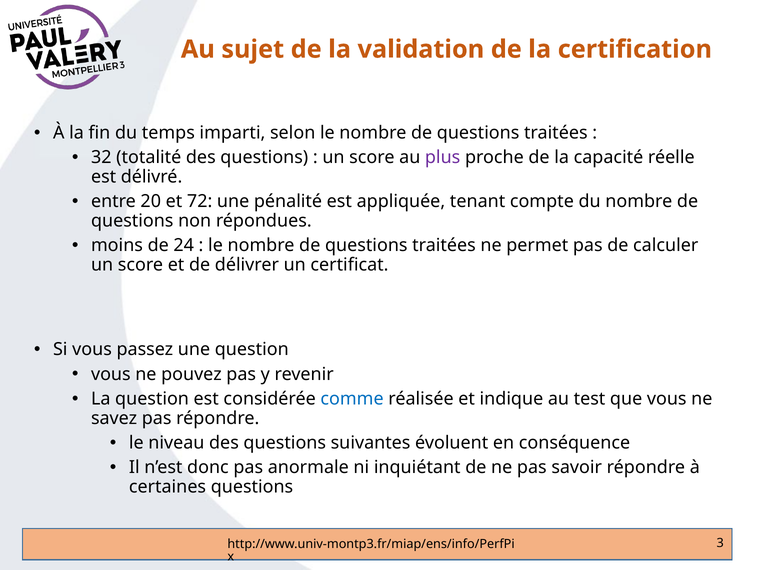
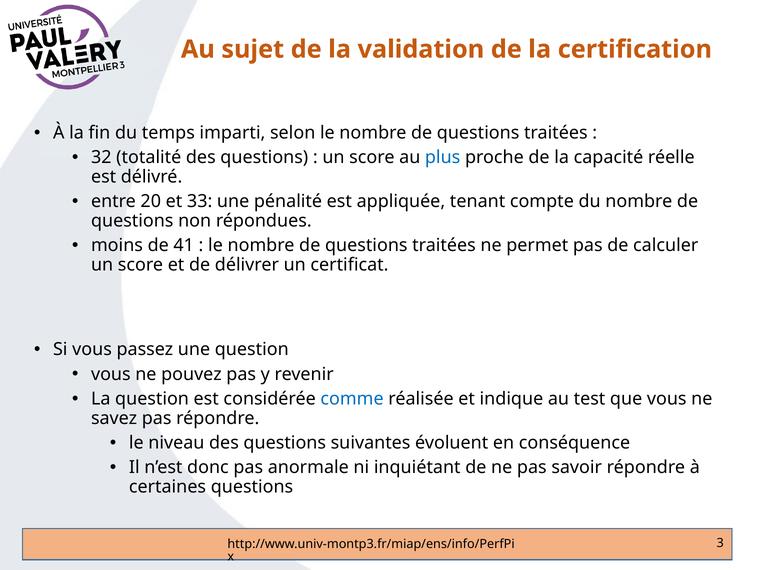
plus colour: purple -> blue
72: 72 -> 33
24: 24 -> 41
